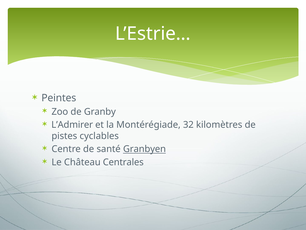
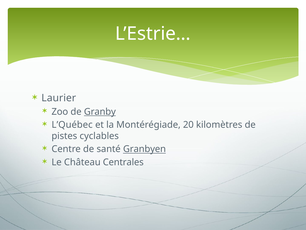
Peintes: Peintes -> Laurier
Granby underline: none -> present
L’Admirer: L’Admirer -> L’Québec
32: 32 -> 20
